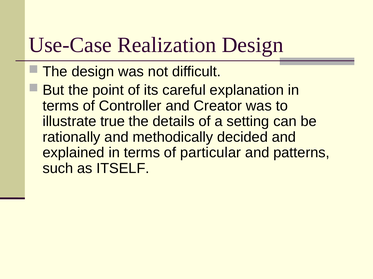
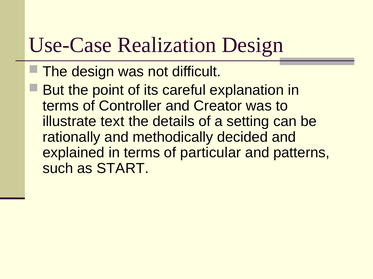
true: true -> text
ITSELF: ITSELF -> START
